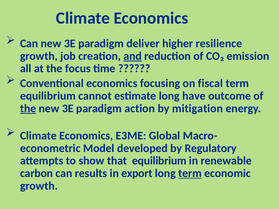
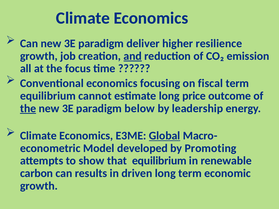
have: have -> price
action: action -> below
mitigation: mitigation -> leadership
Global underline: none -> present
Regulatory: Regulatory -> Promoting
export: export -> driven
term at (190, 174) underline: present -> none
